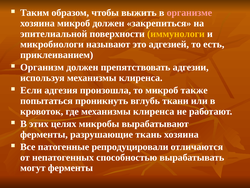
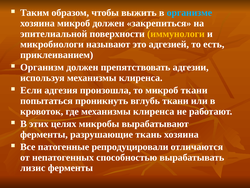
организме colour: pink -> light blue
микроб также: также -> ткани
могут: могут -> лизис
